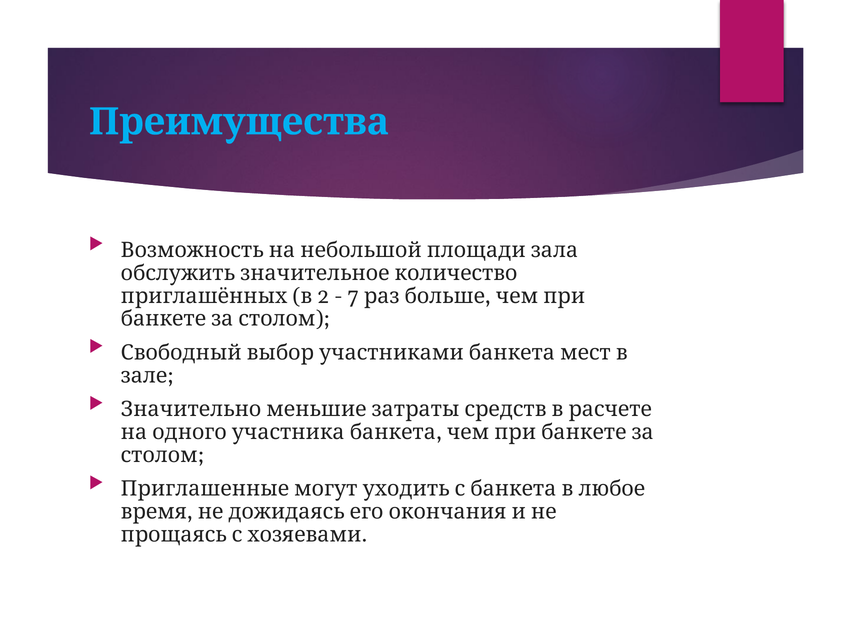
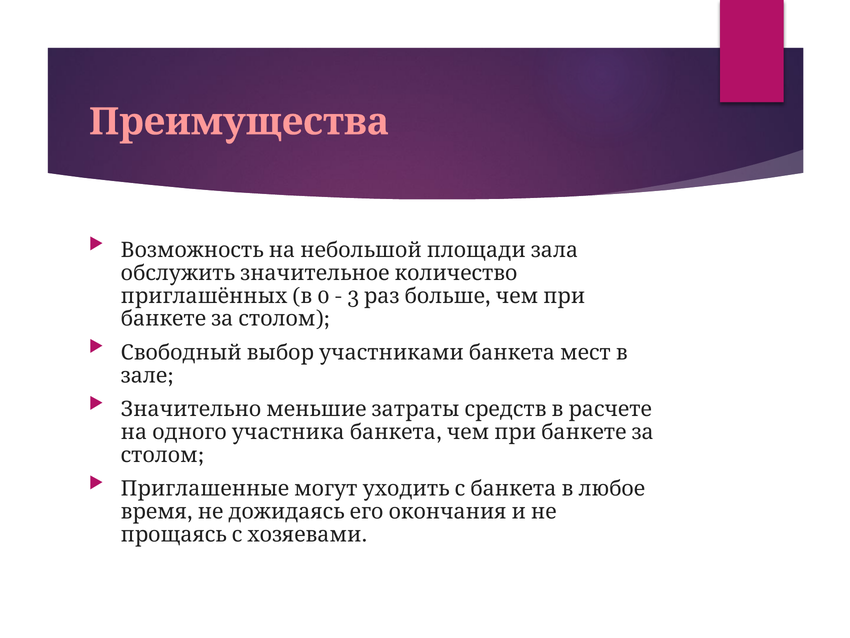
Преимущества colour: light blue -> pink
2: 2 -> 0
7: 7 -> 3
